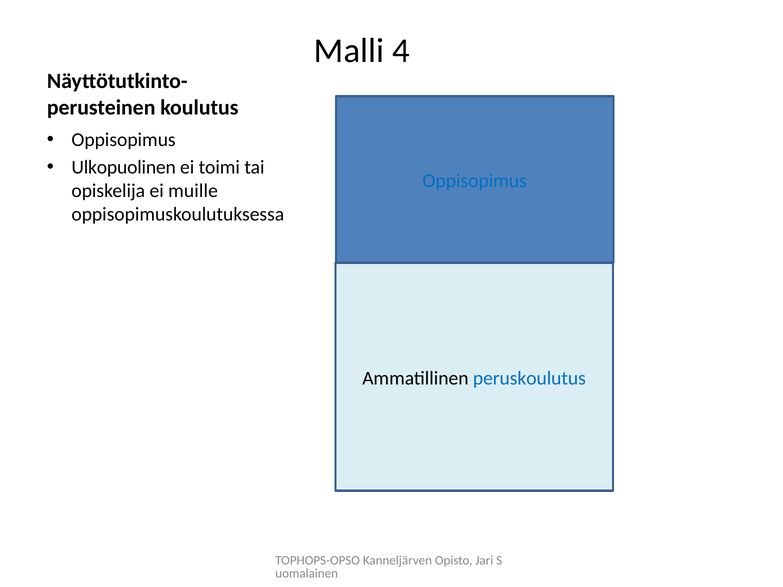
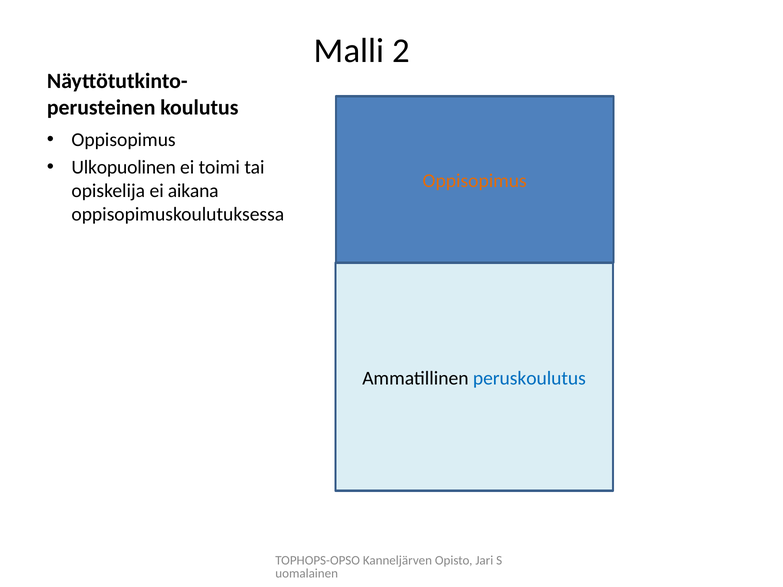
4: 4 -> 2
Oppisopimus at (475, 181) colour: blue -> orange
muille: muille -> aikana
